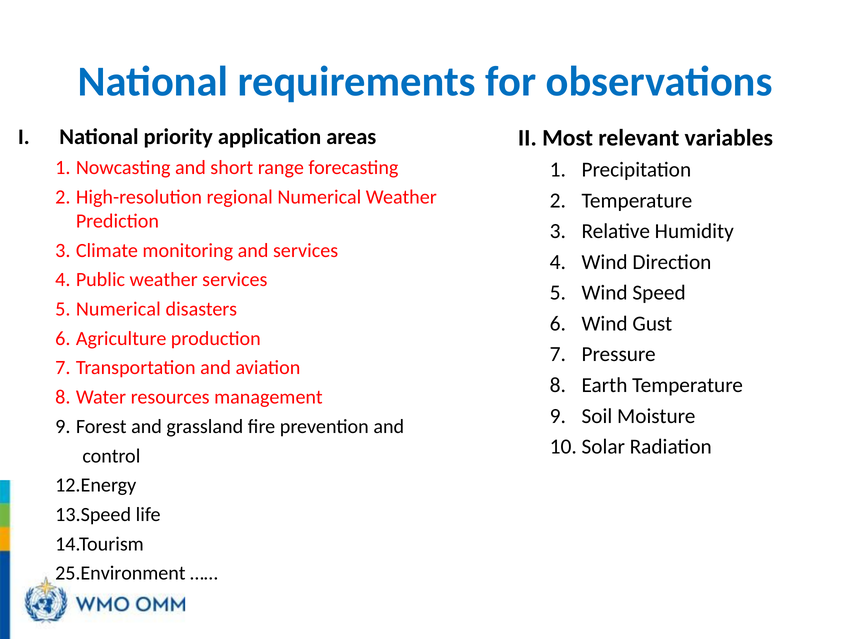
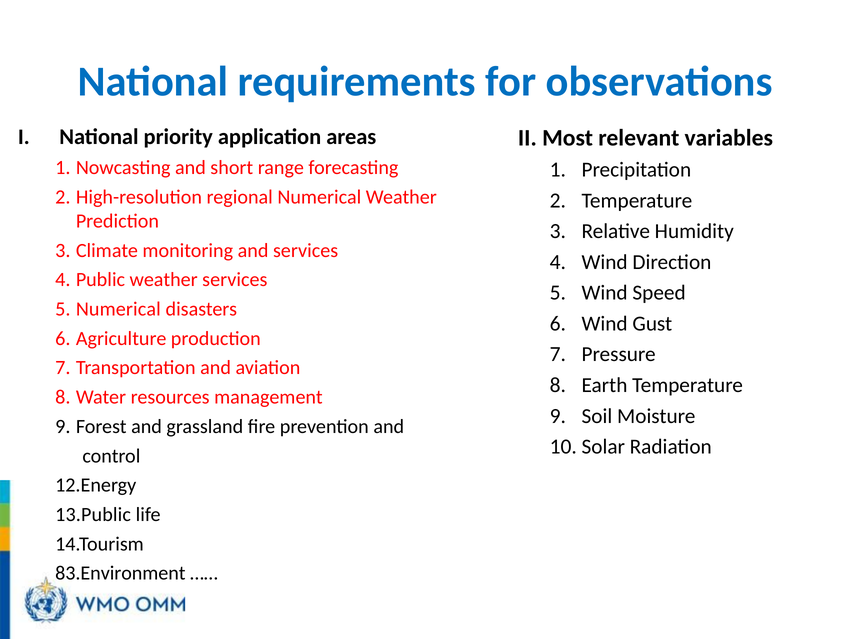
13.Speed: 13.Speed -> 13.Public
25.Environment: 25.Environment -> 83.Environment
